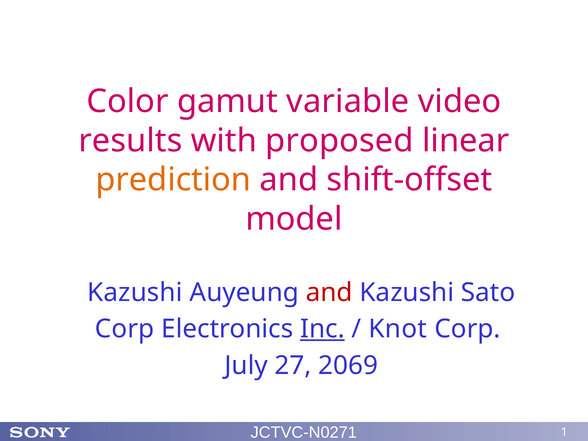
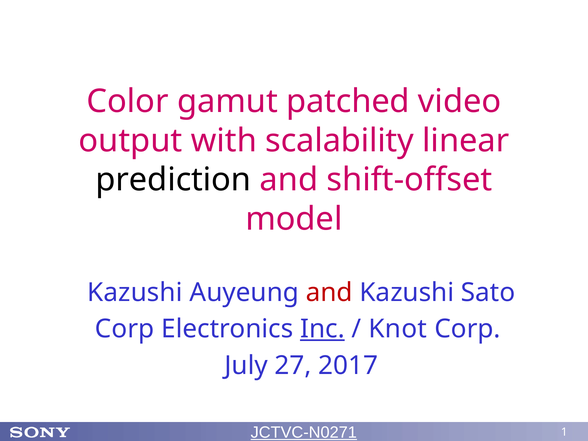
variable: variable -> patched
results: results -> output
proposed: proposed -> scalability
prediction colour: orange -> black
2069: 2069 -> 2017
JCTVC-N0271 underline: none -> present
